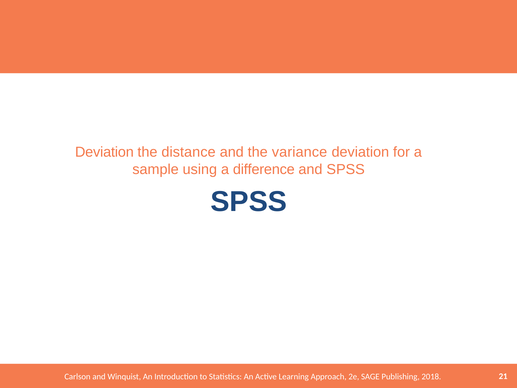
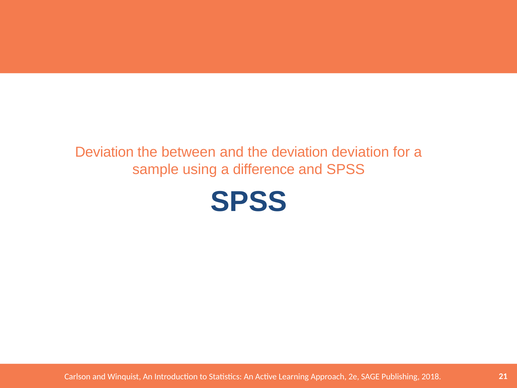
distance: distance -> between
the variance: variance -> deviation
